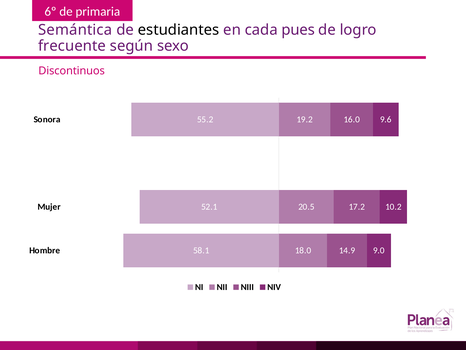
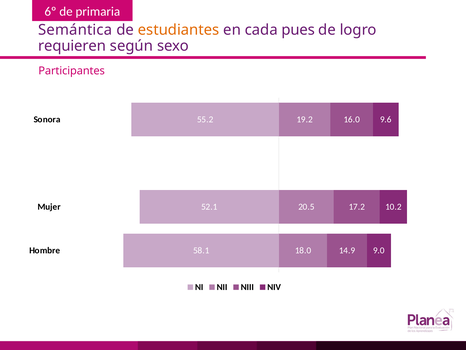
estudiantes colour: black -> orange
frecuente: frecuente -> requieren
Discontinuos: Discontinuos -> Participantes
